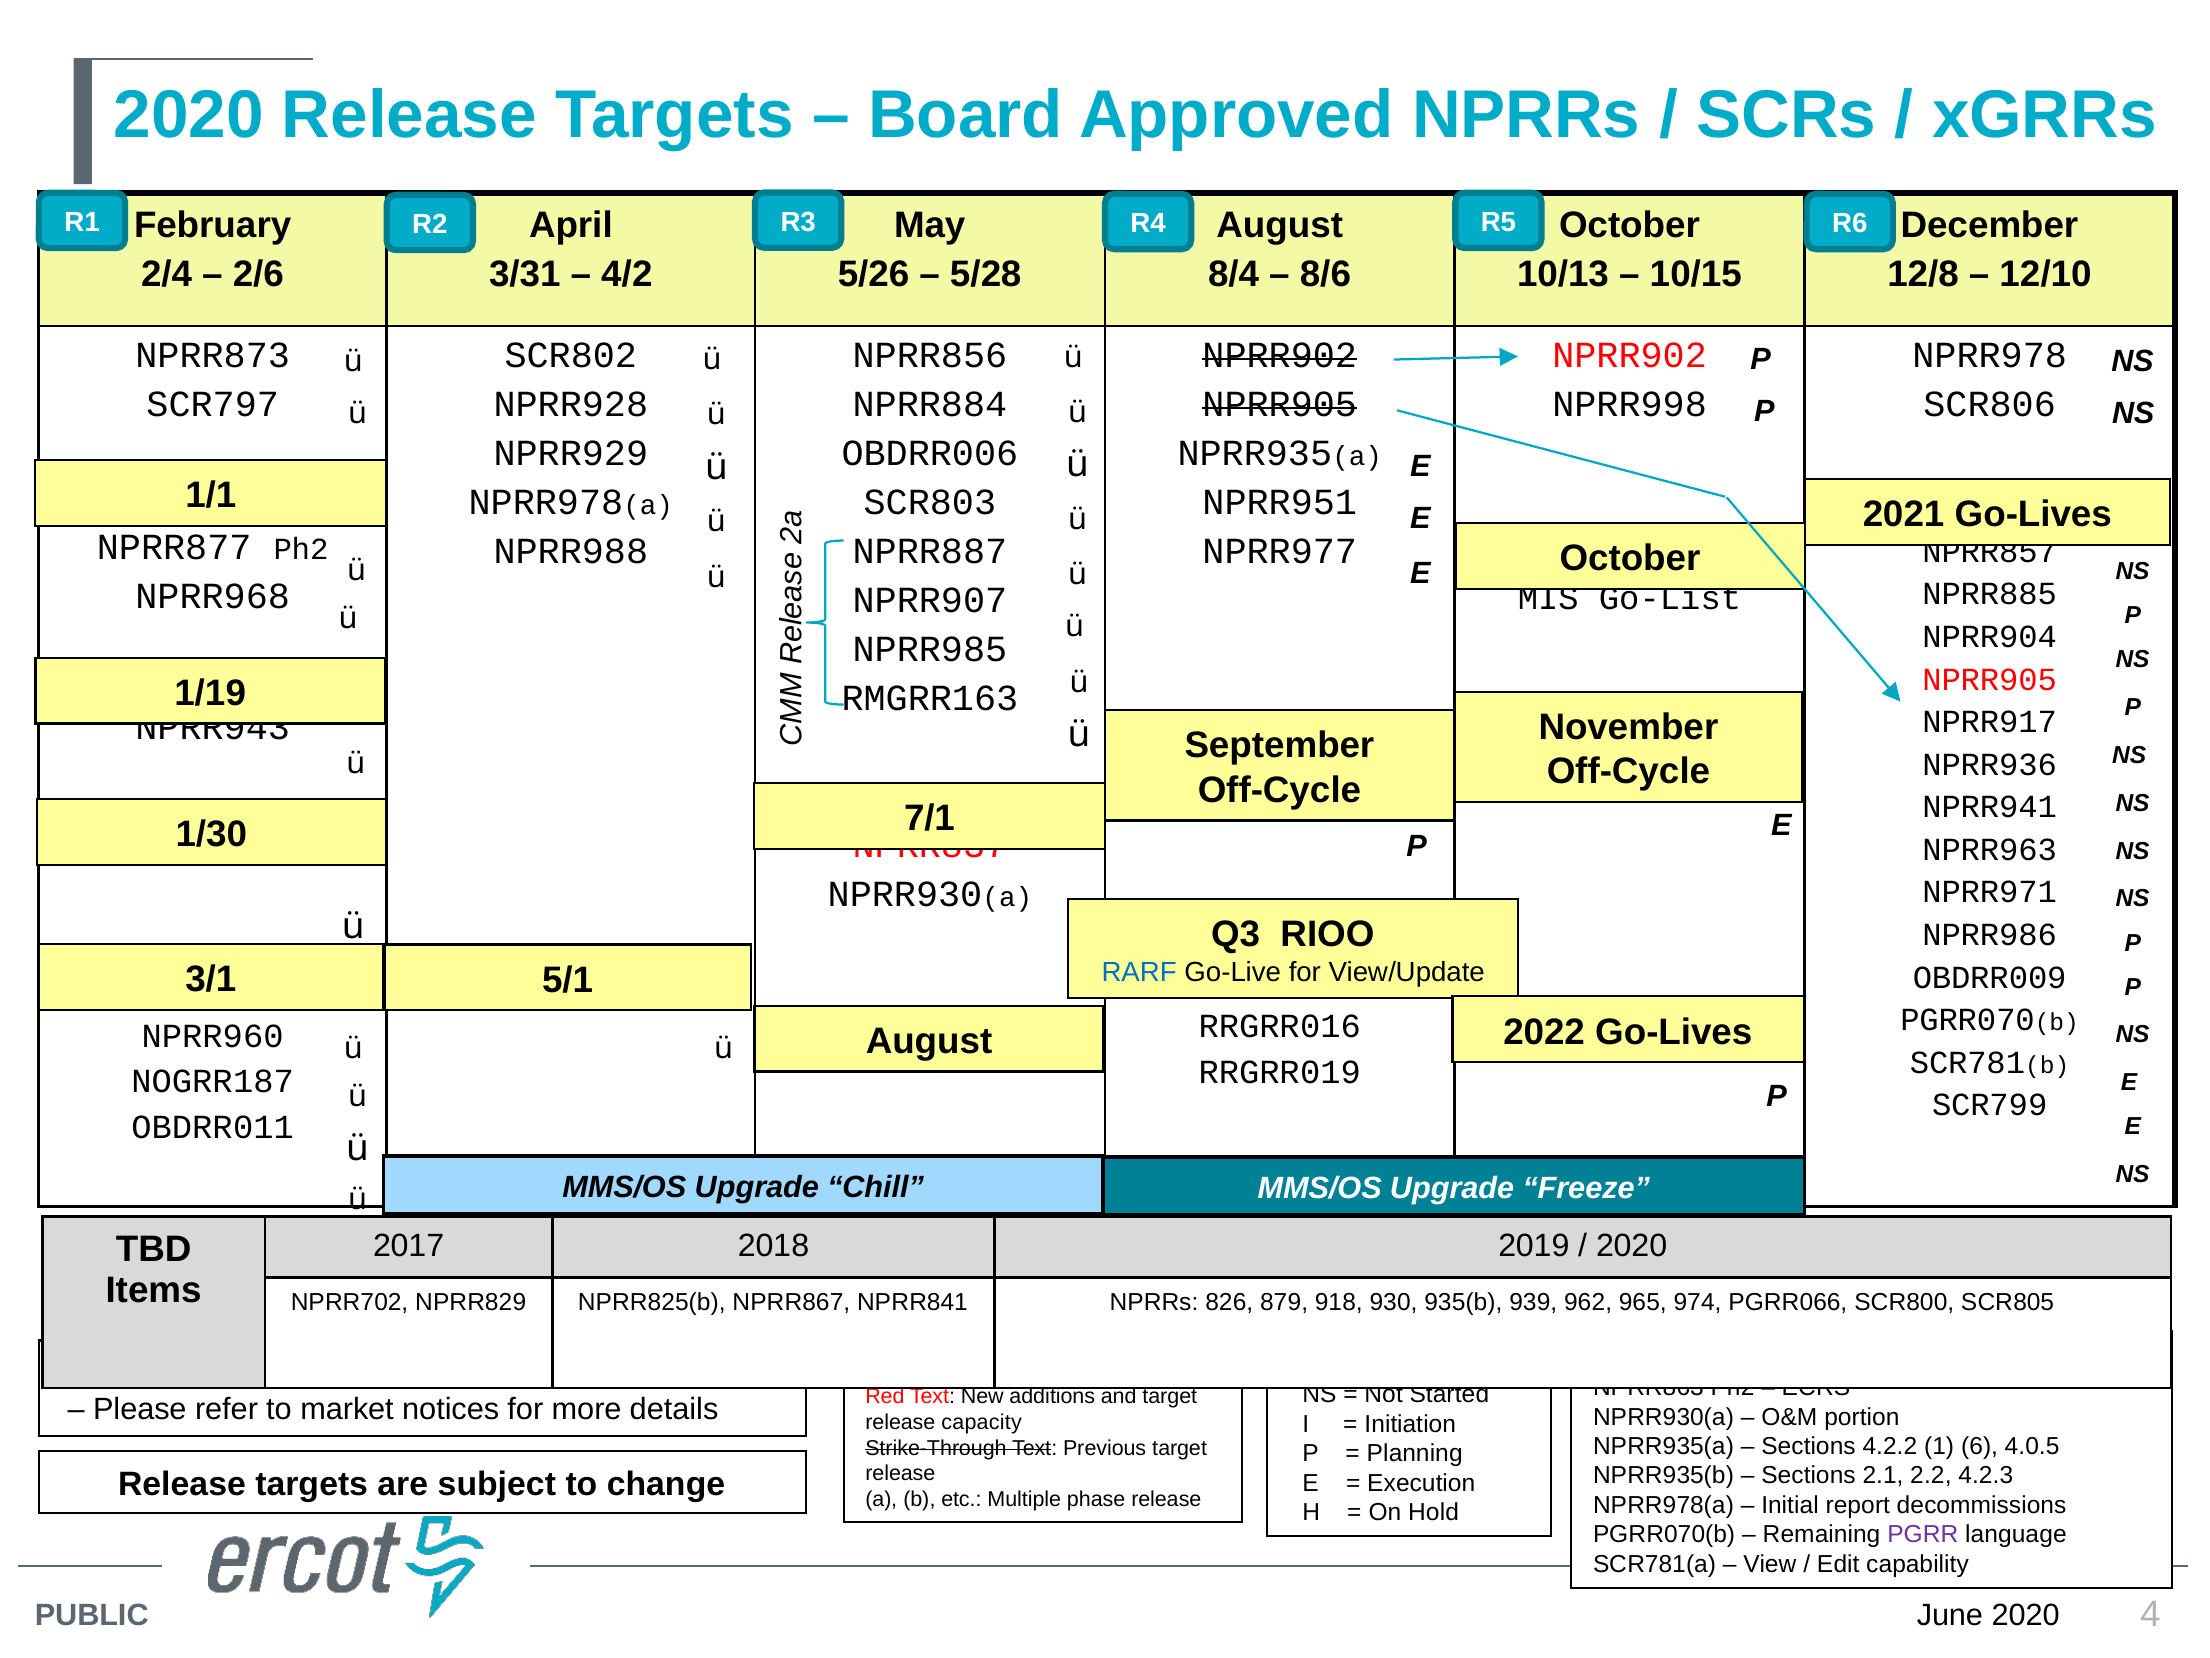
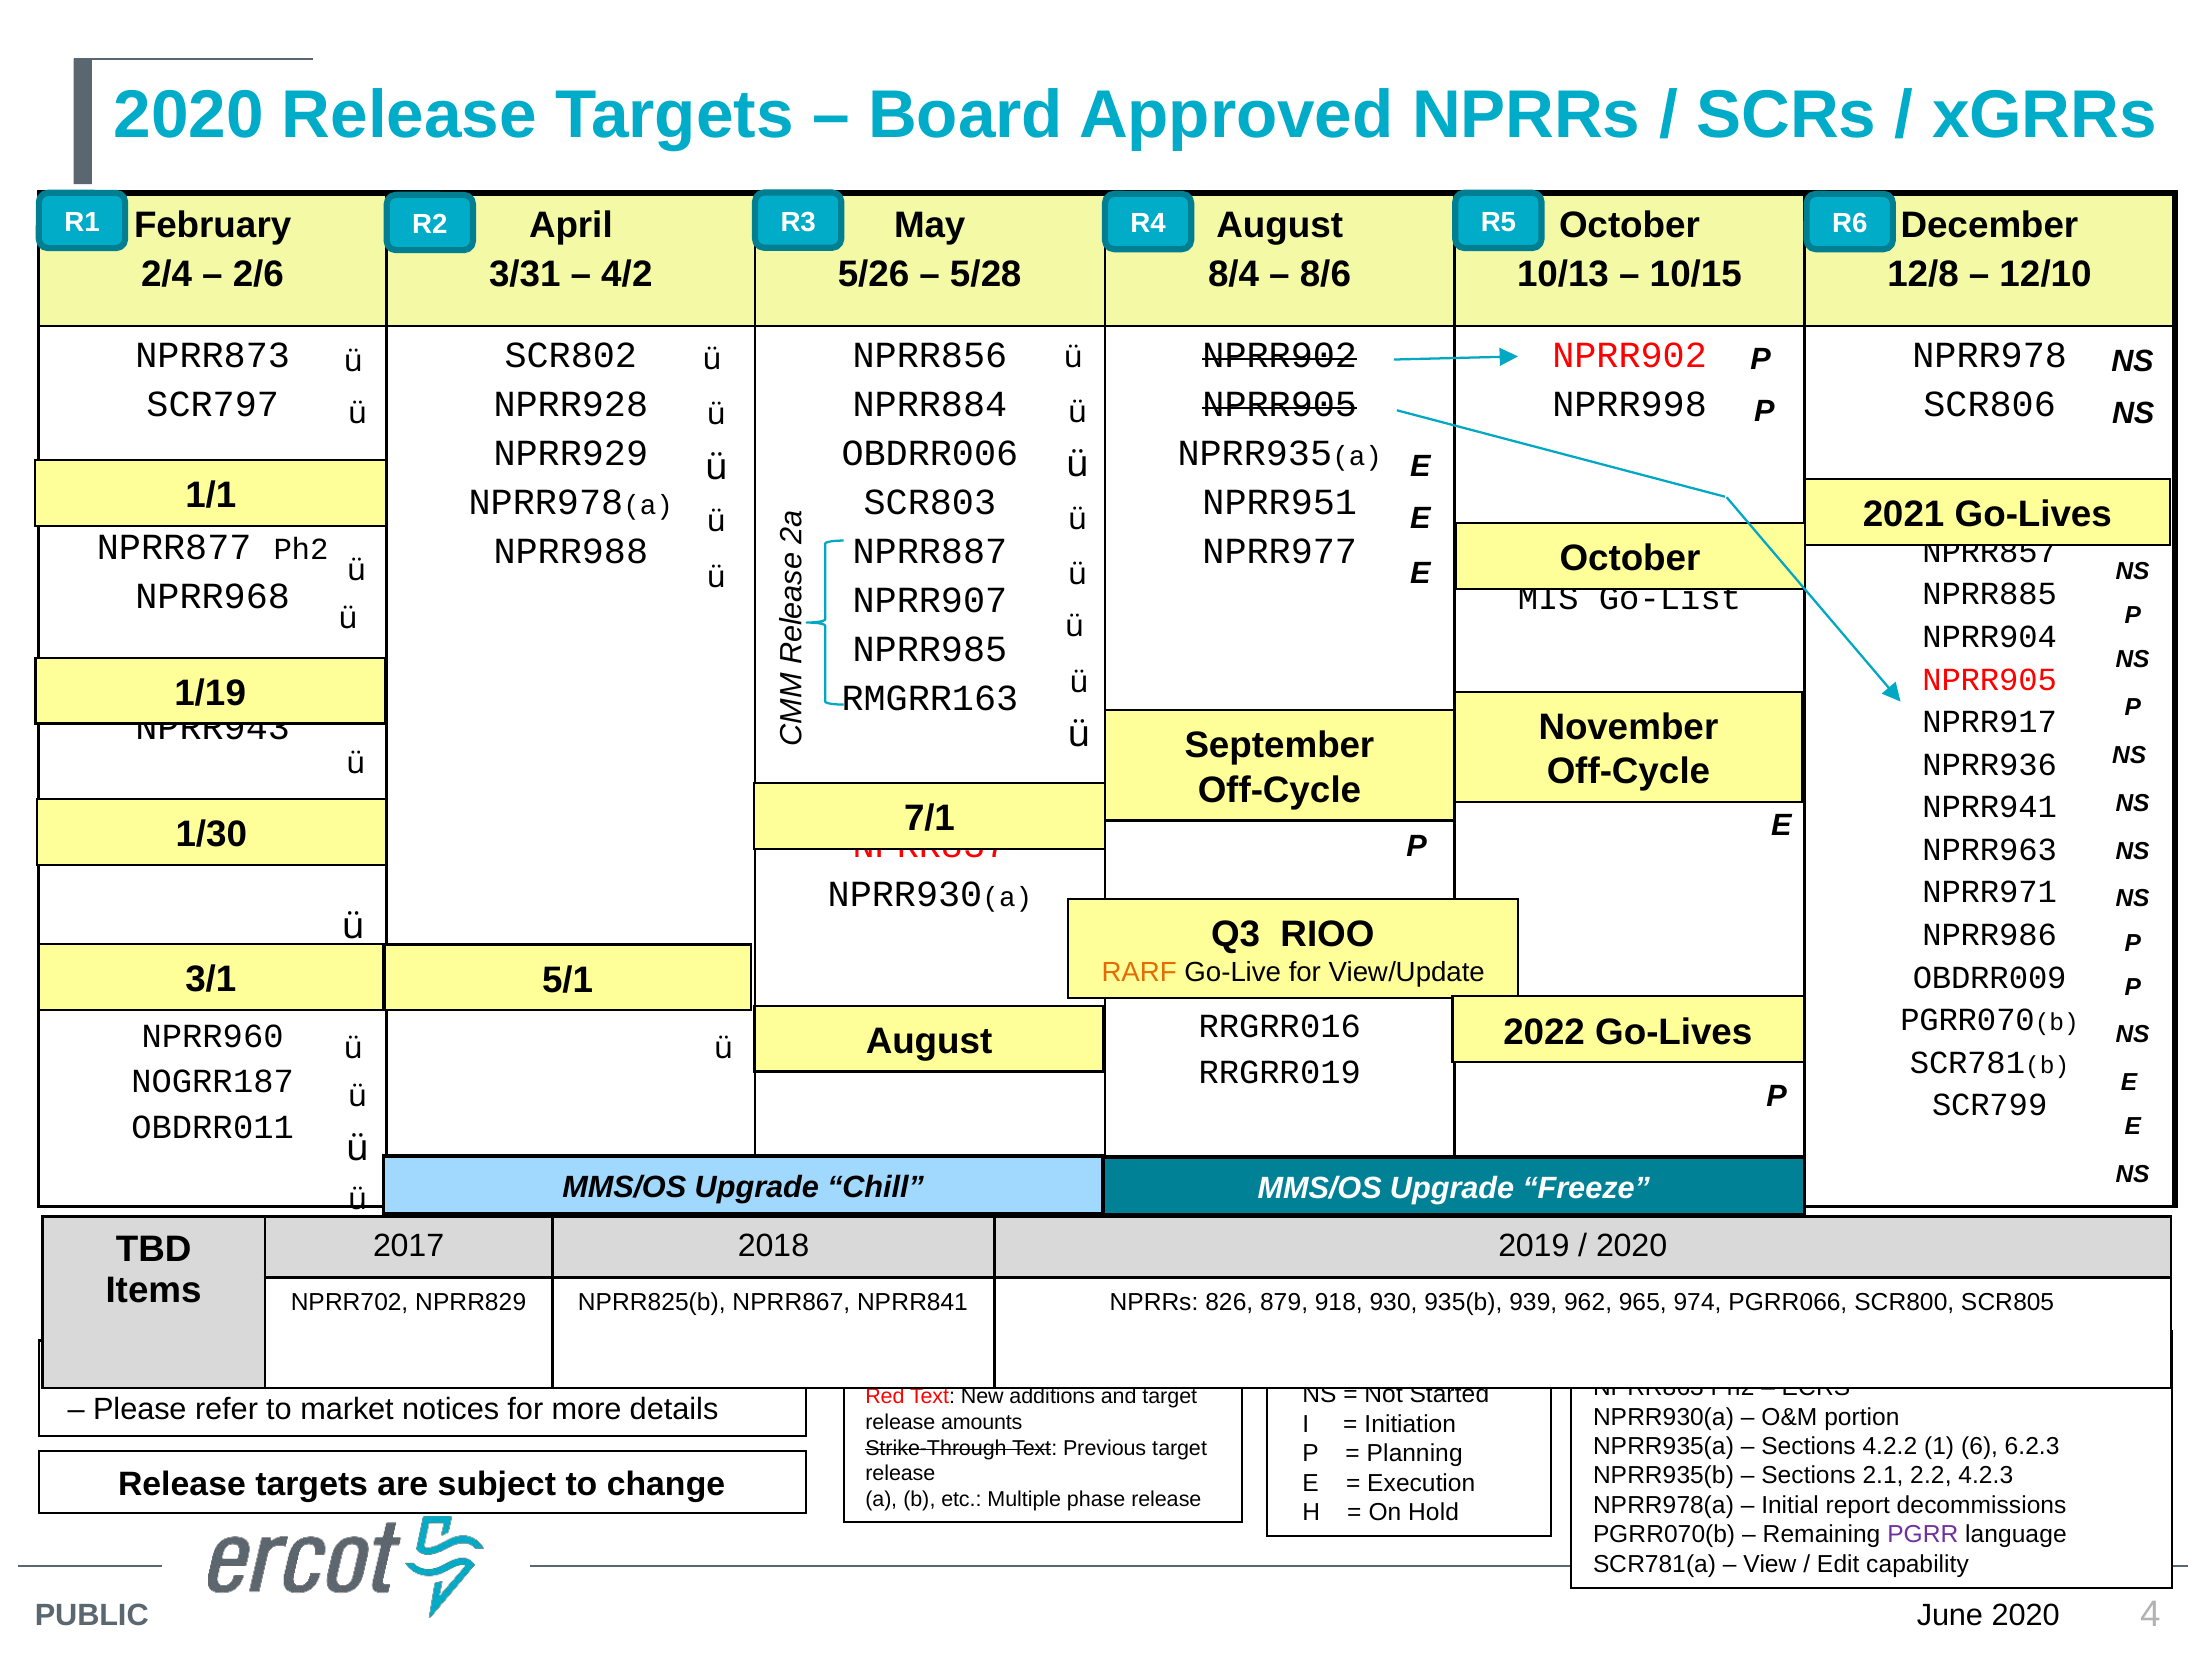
RARF colour: blue -> orange
capacity: capacity -> amounts
4.0.5: 4.0.5 -> 6.2.3
